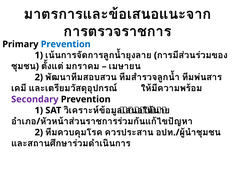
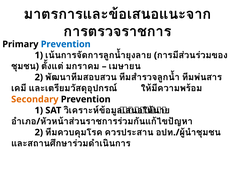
Secondary colour: purple -> orange
